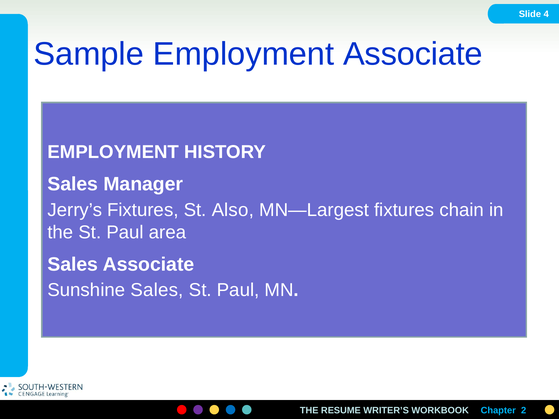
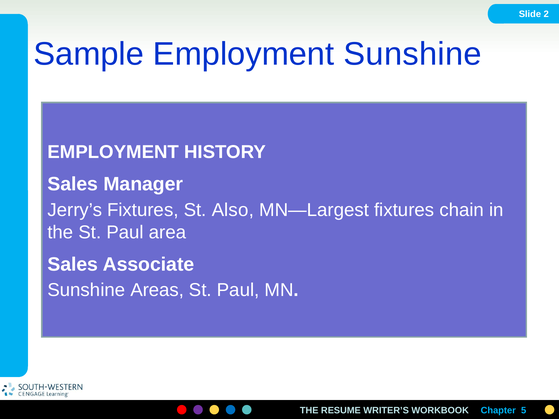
4: 4 -> 2
Employment Associate: Associate -> Sunshine
Sunshine Sales: Sales -> Areas
2: 2 -> 5
